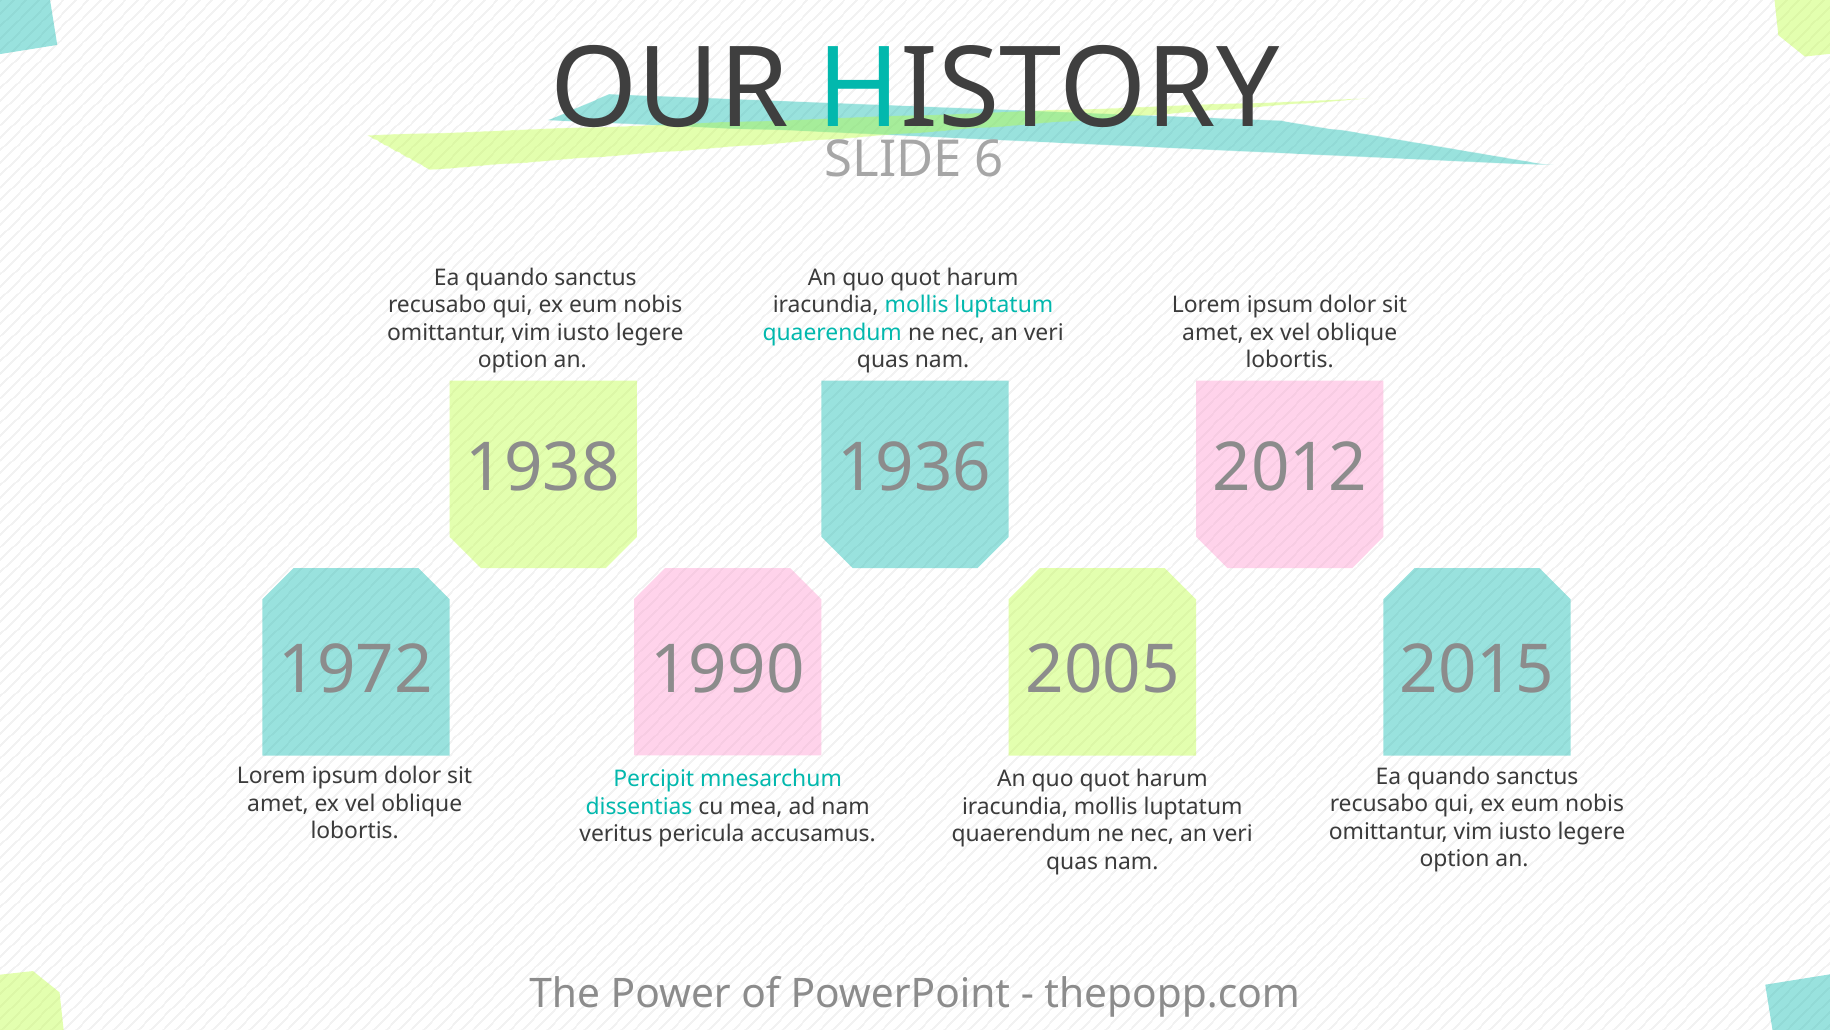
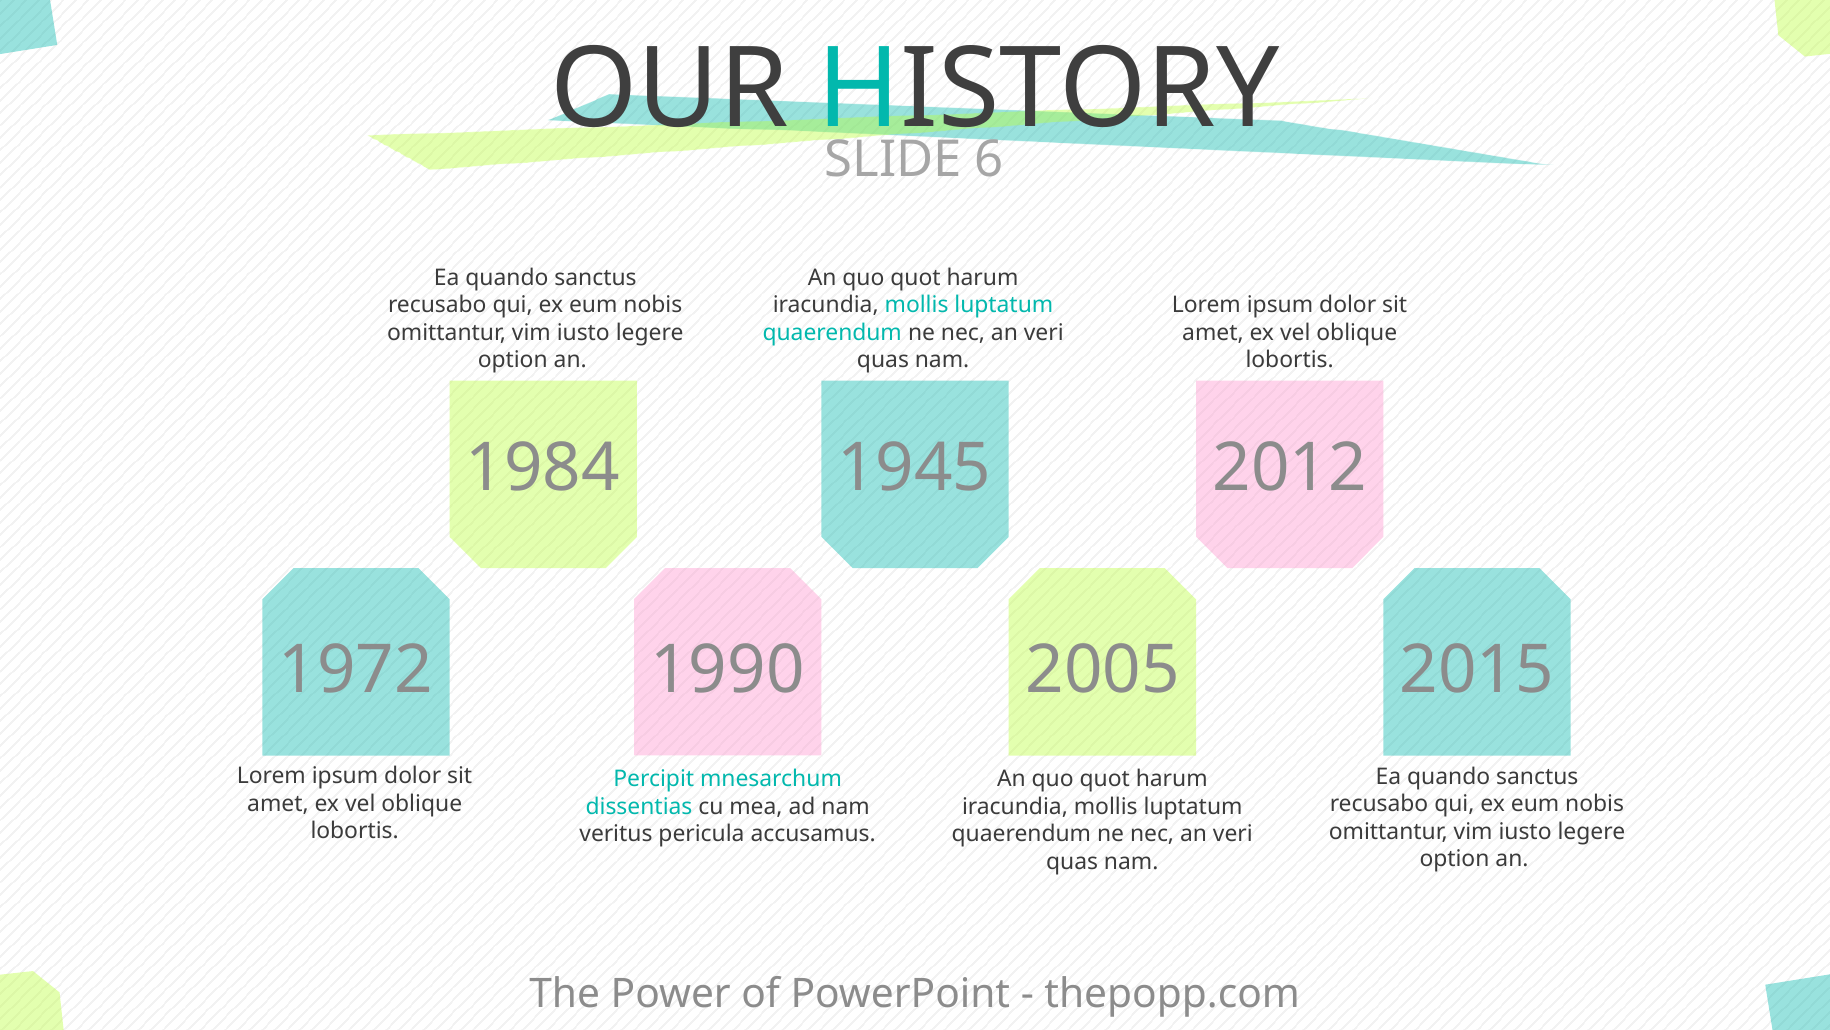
1938: 1938 -> 1984
1936: 1936 -> 1945
